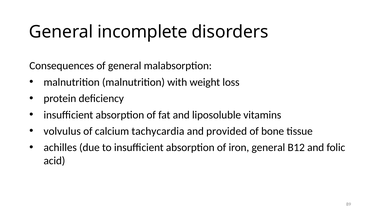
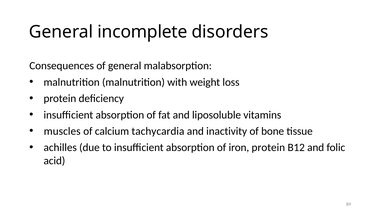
volvulus: volvulus -> muscles
provided: provided -> inactivity
iron general: general -> protein
